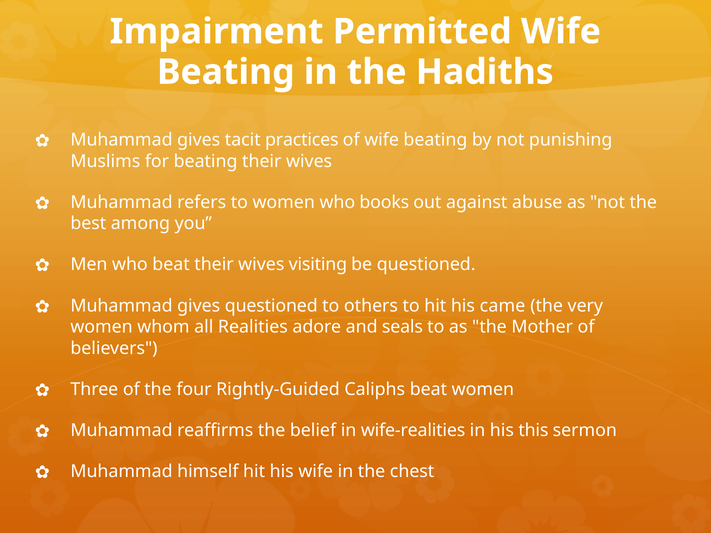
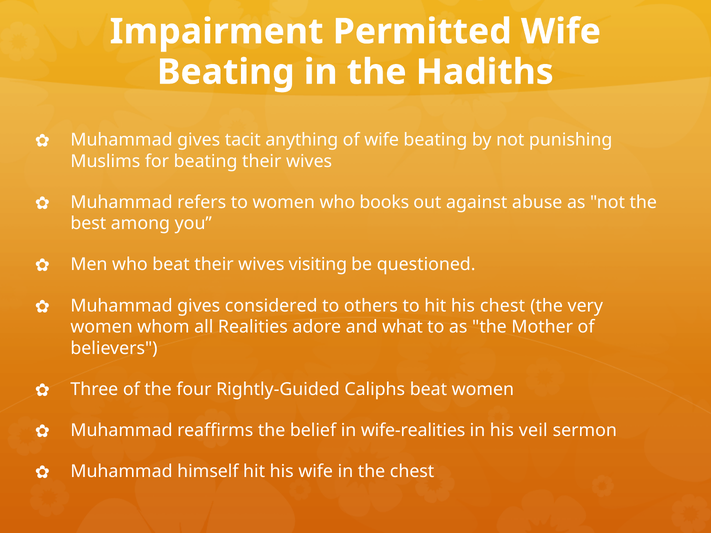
practices: practices -> anything
gives questioned: questioned -> considered
his came: came -> chest
seals: seals -> what
this: this -> veil
